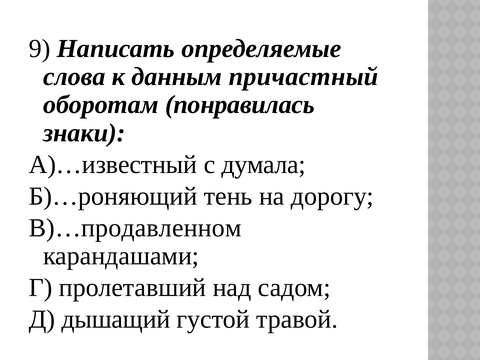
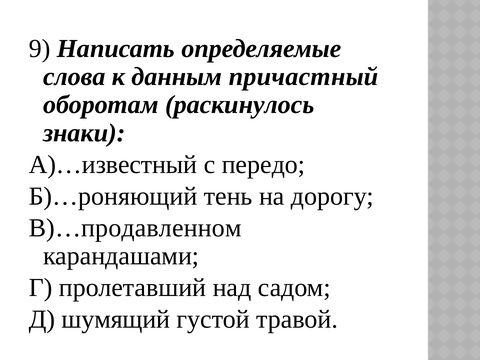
понравилась: понравилась -> раскинулось
думала: думала -> передо
дышащий: дышащий -> шумящий
